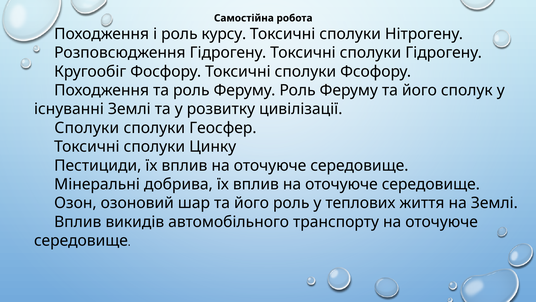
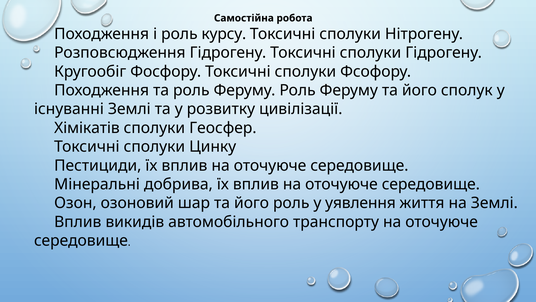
Сполуки at (87, 128): Сполуки -> Хімікатів
теплових: теплових -> уявлення
